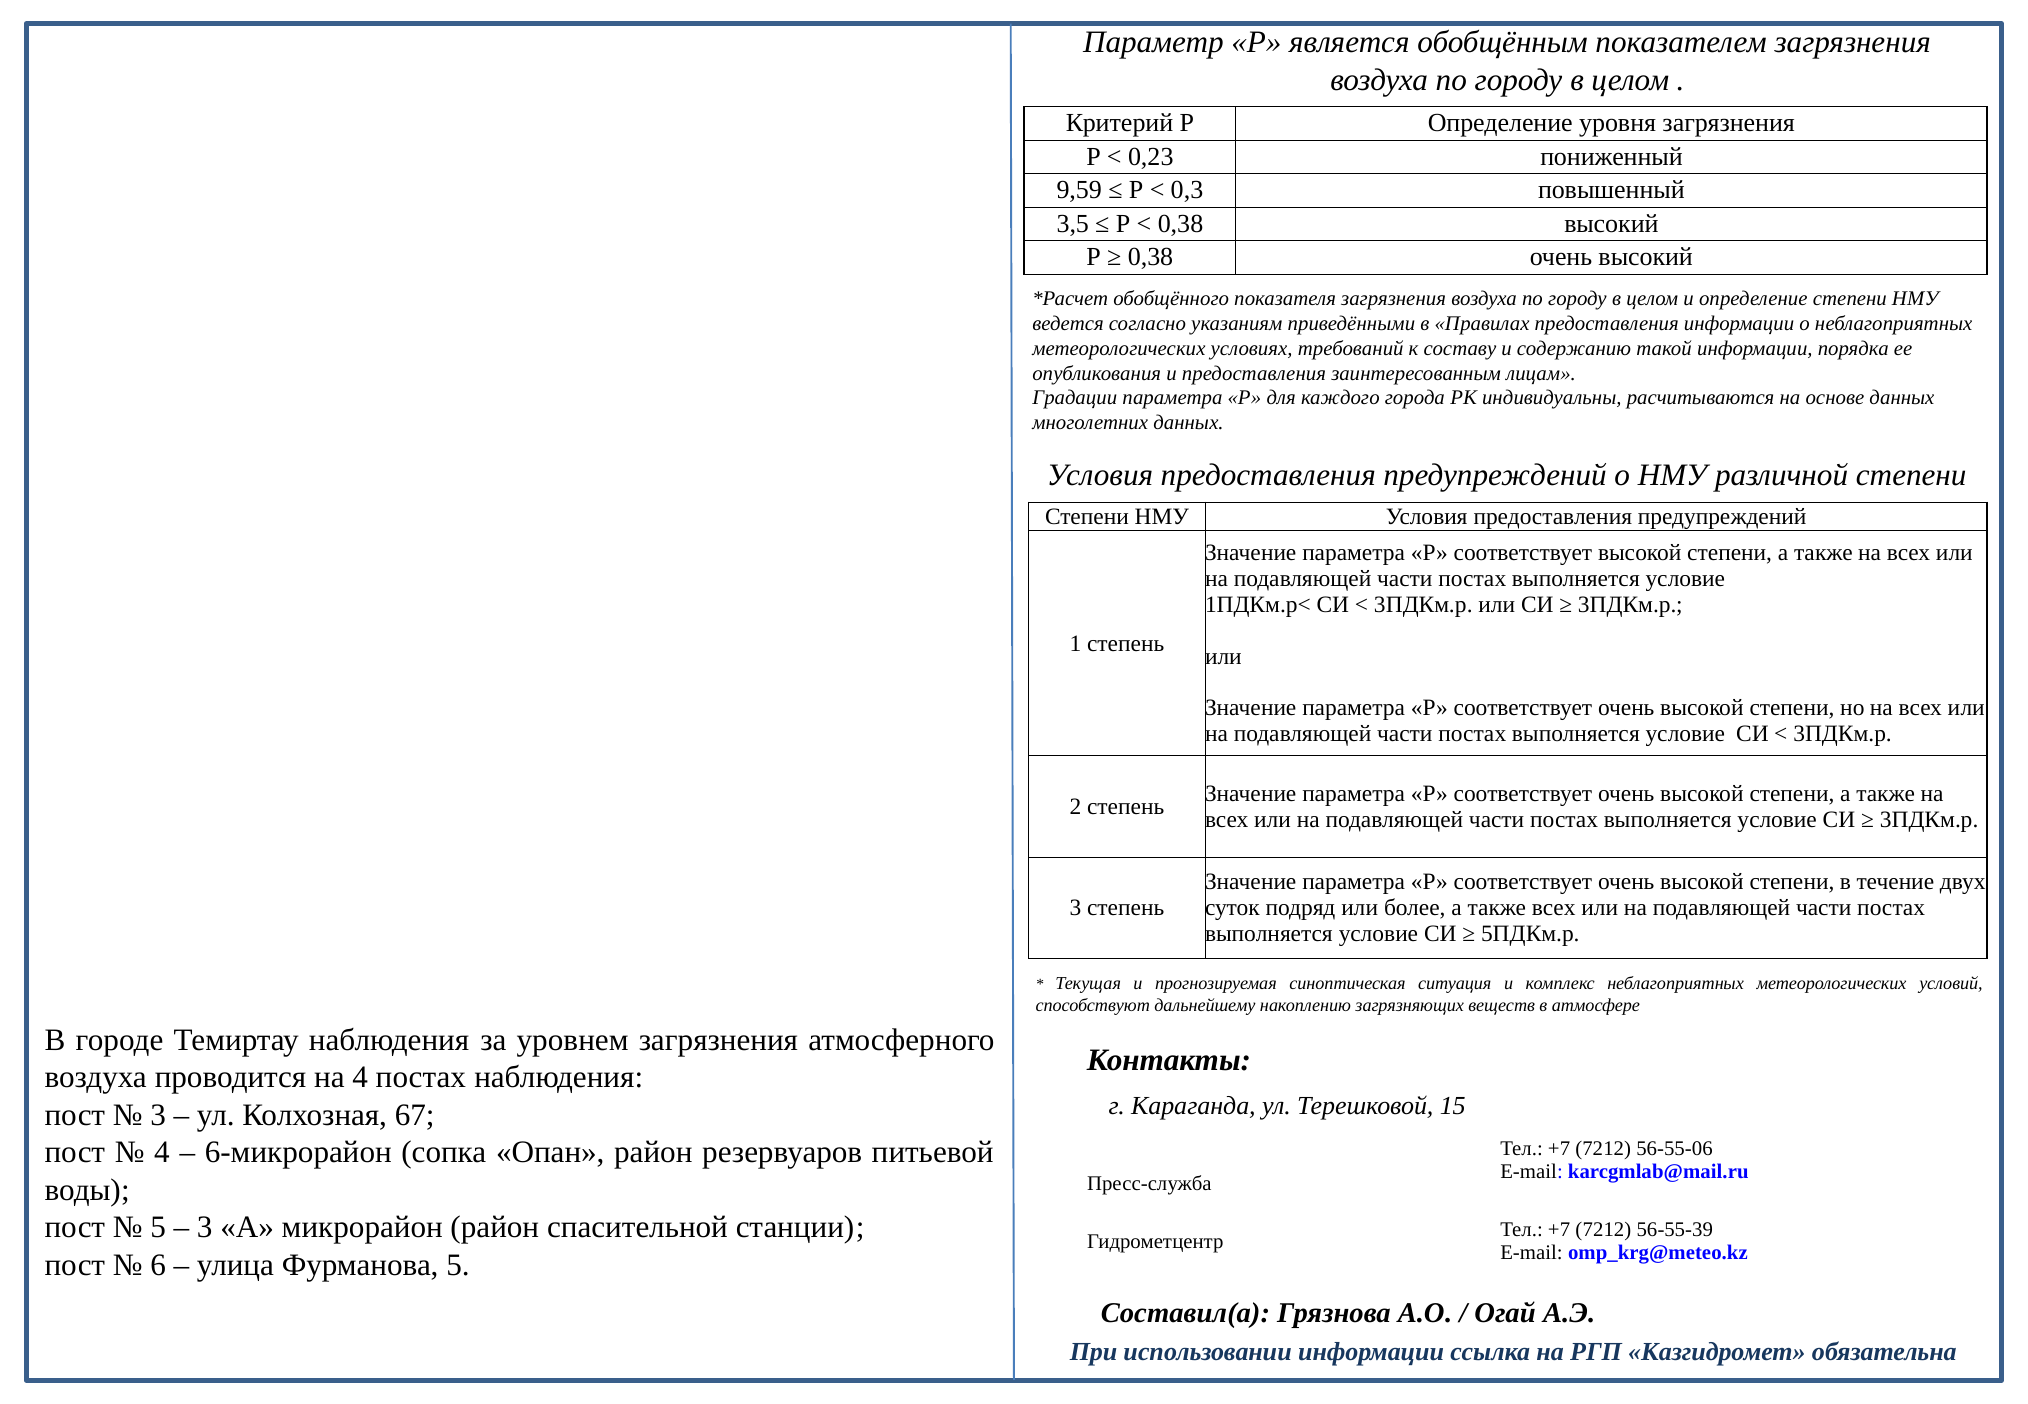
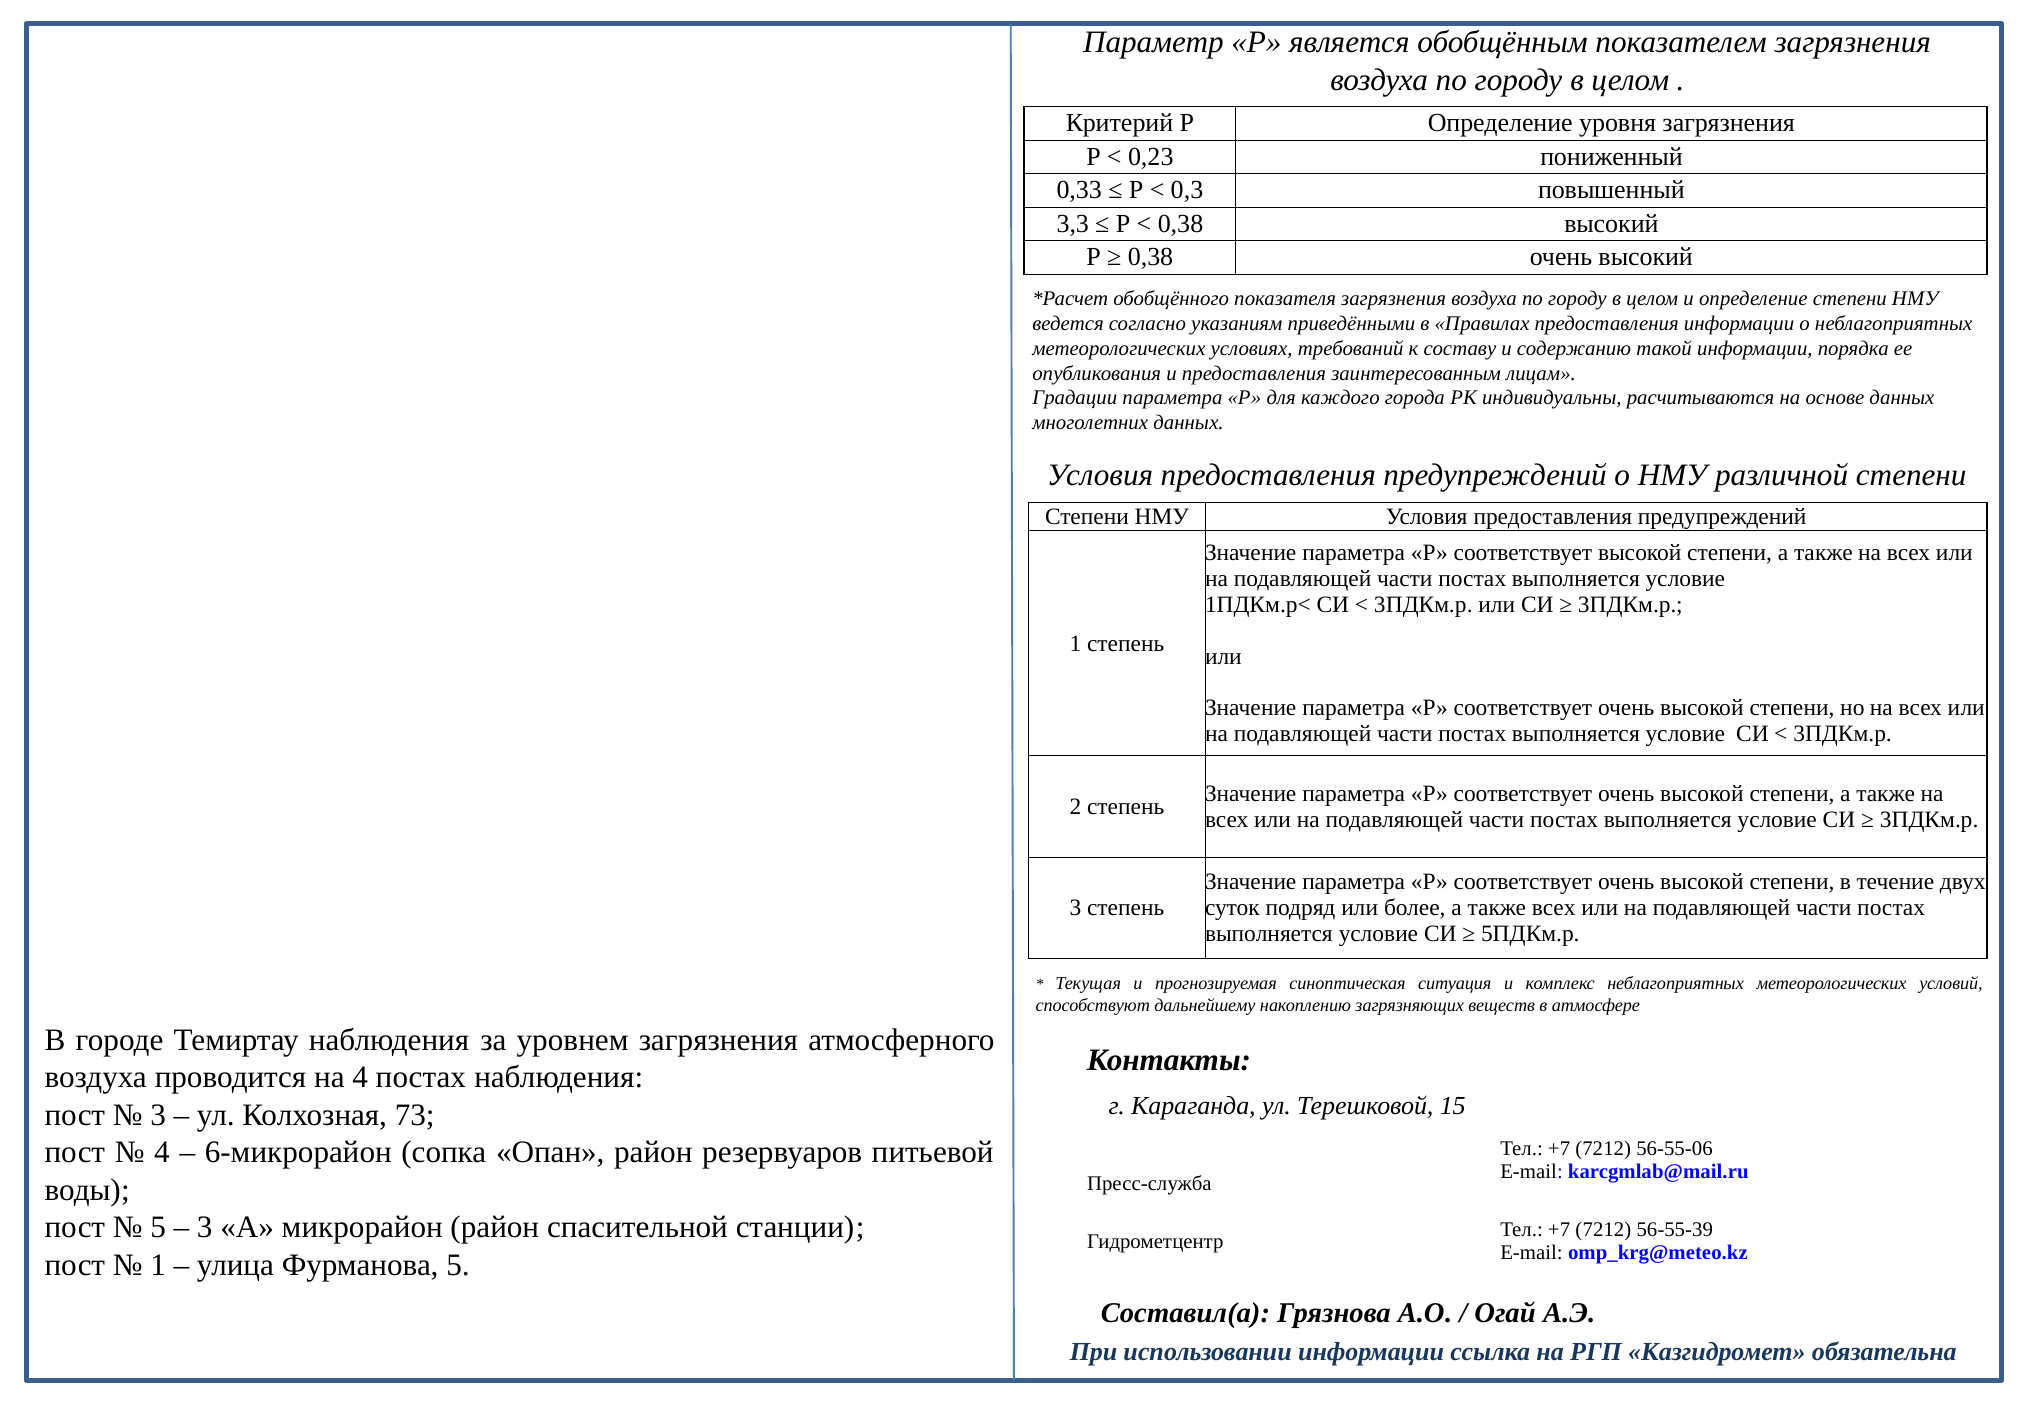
9,59: 9,59 -> 0,33
3,5: 3,5 -> 3,3
67: 67 -> 73
6 at (158, 1265): 6 -> 1
